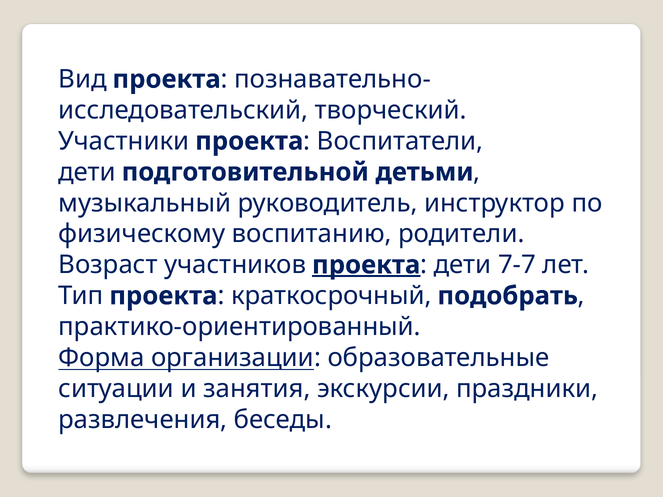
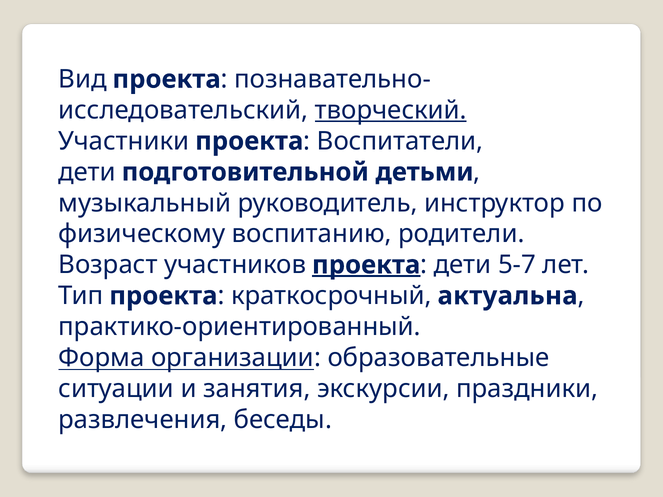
творческий underline: none -> present
7-7: 7-7 -> 5-7
подобрать: подобрать -> актуальна
